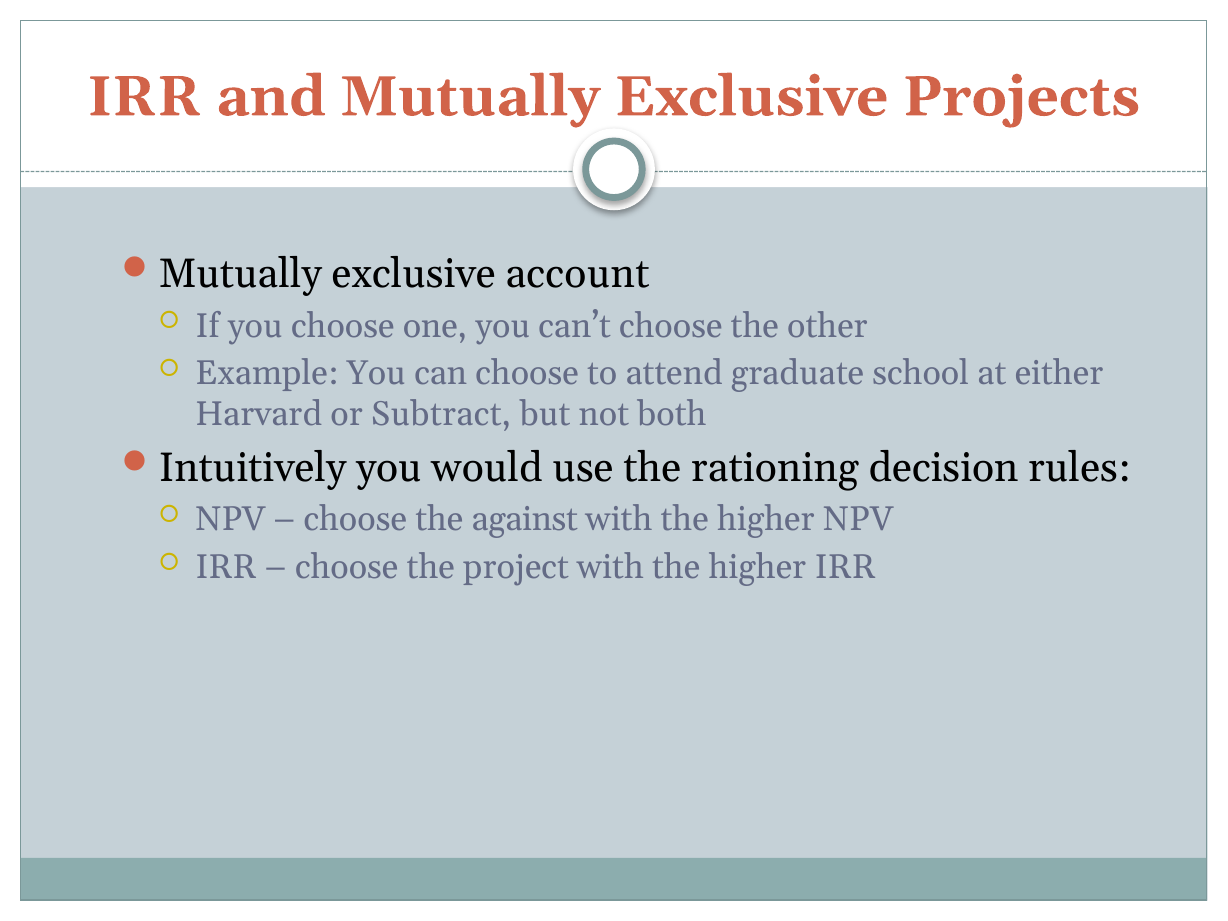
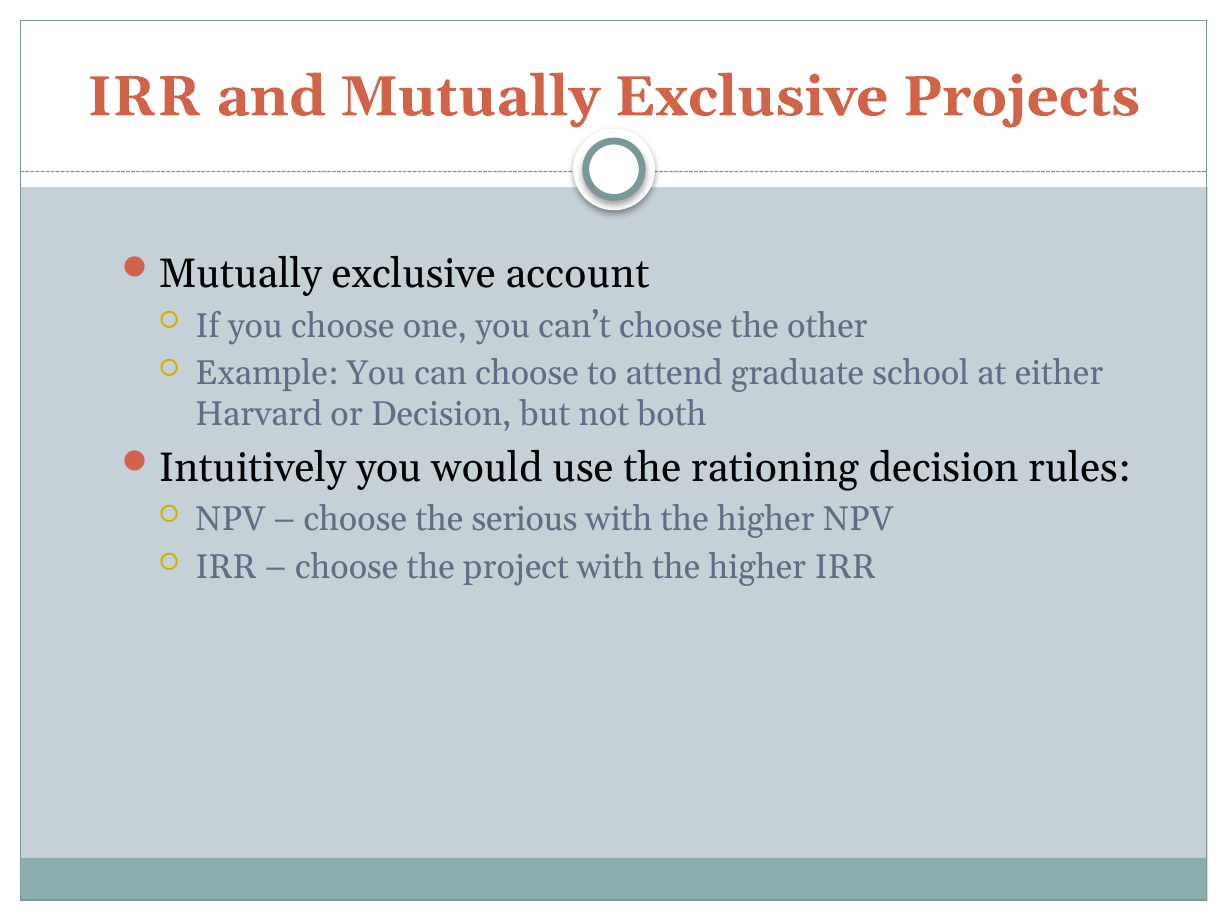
or Subtract: Subtract -> Decision
against: against -> serious
